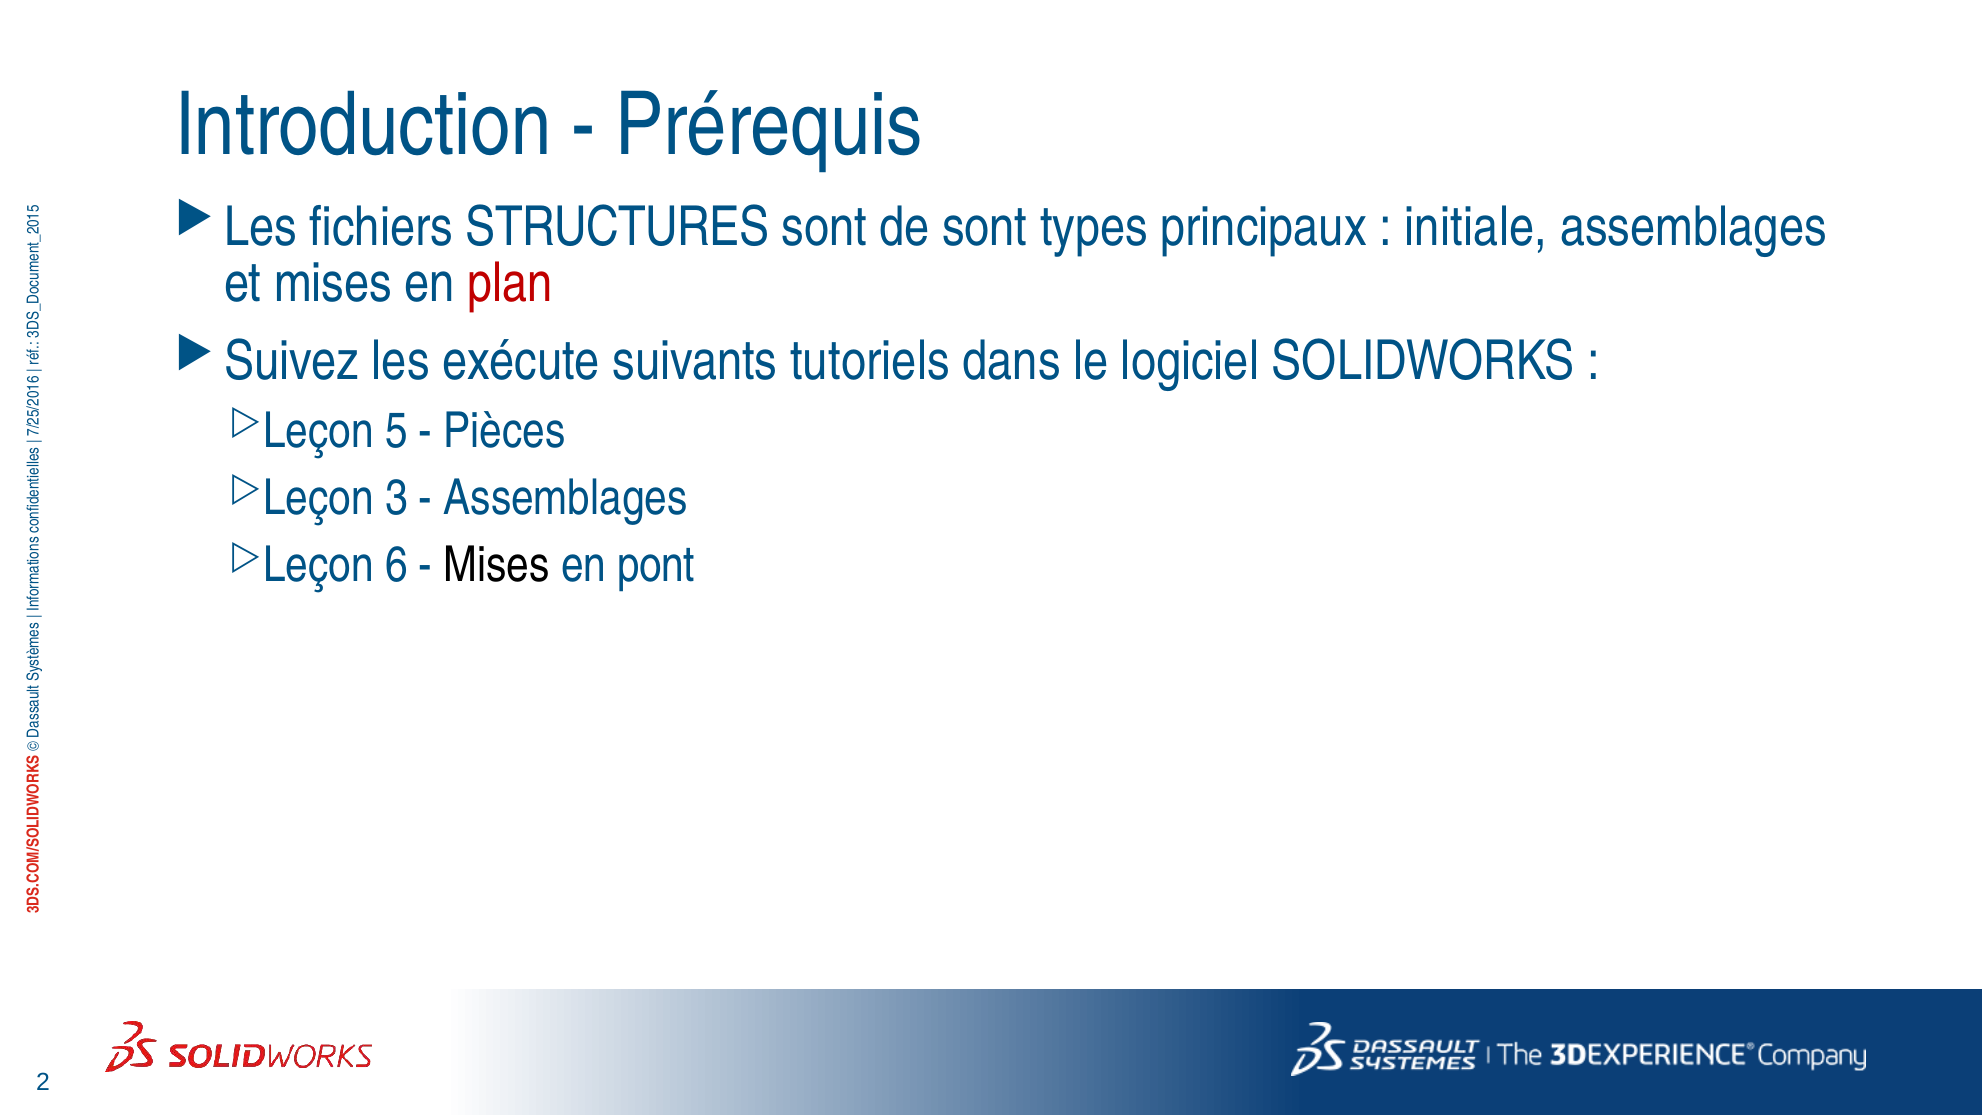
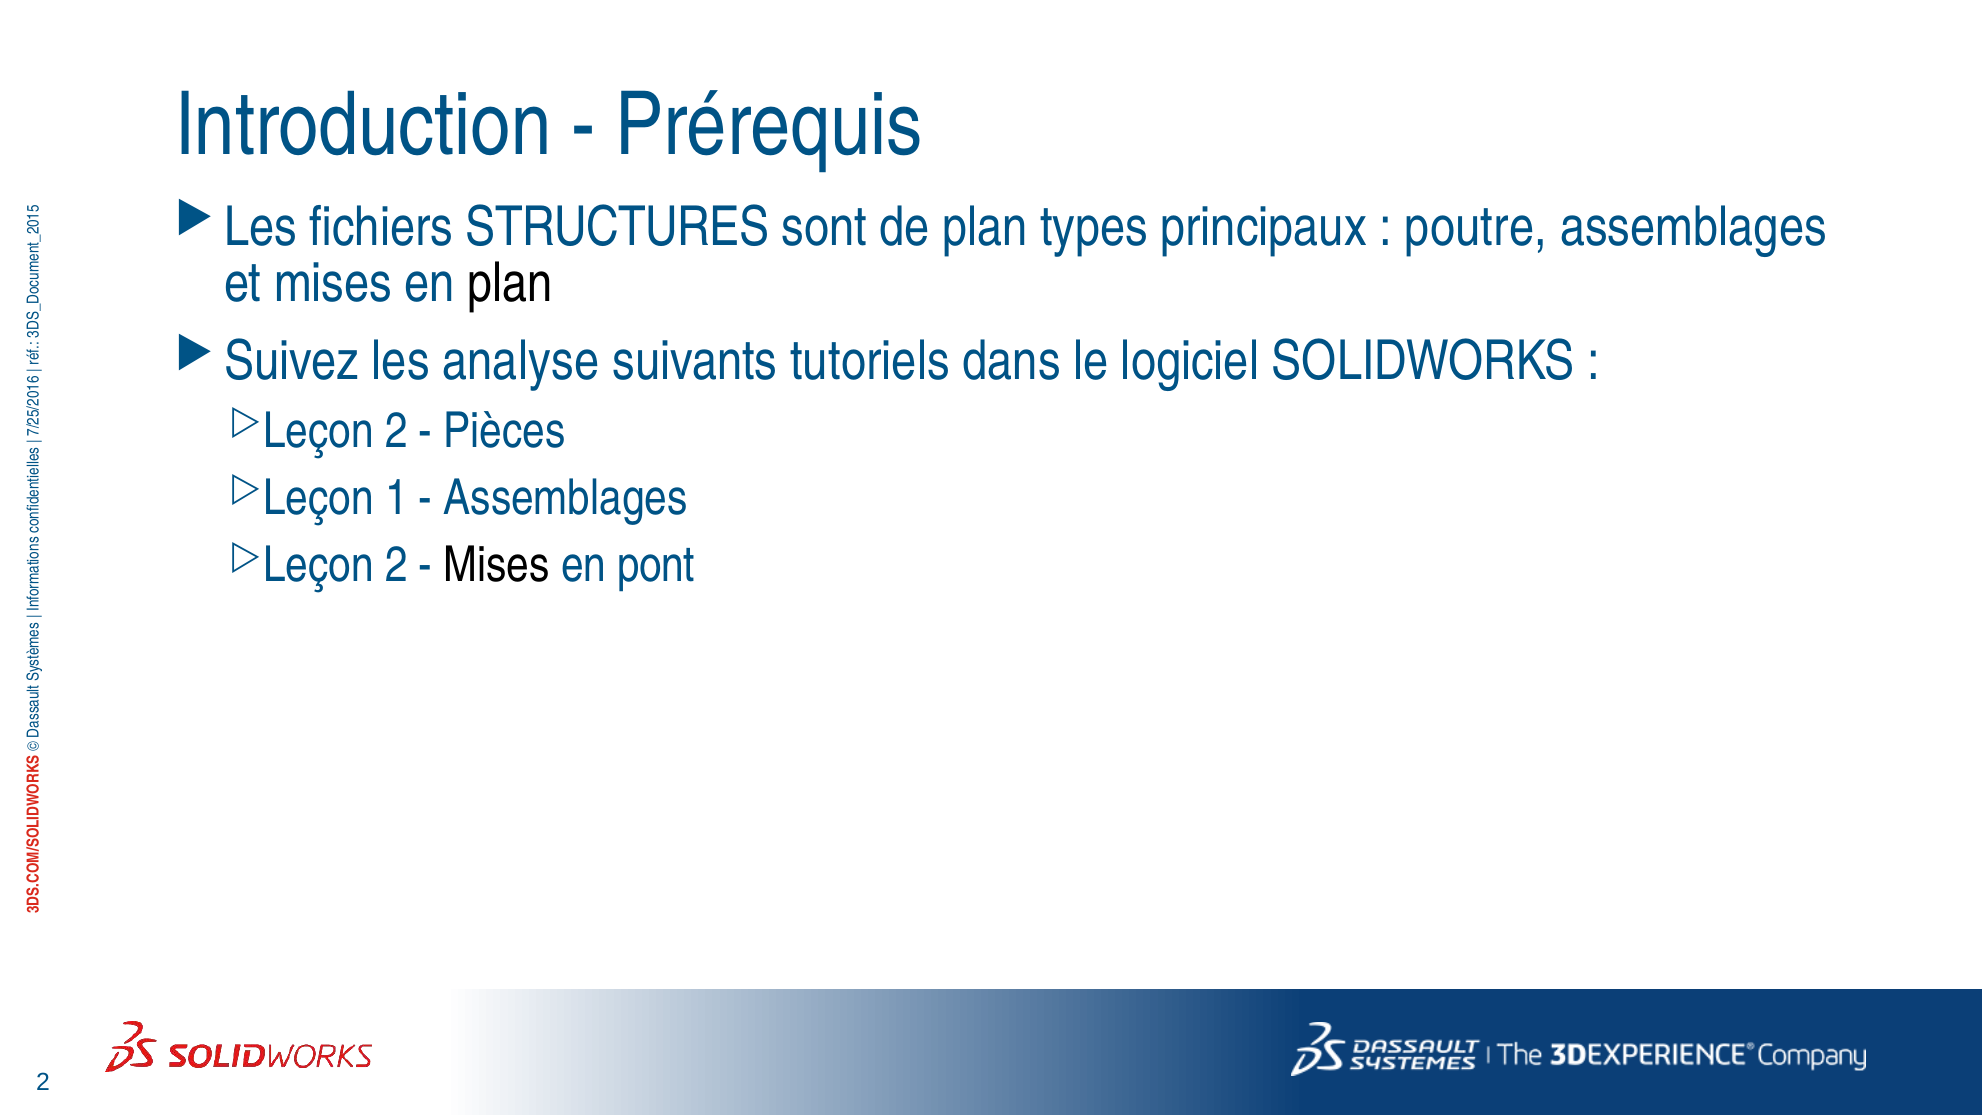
de sont: sont -> plan
initiale: initiale -> poutre
plan at (510, 283) colour: red -> black
exécute: exécute -> analyse
5 at (396, 431): 5 -> 2
3 at (396, 498): 3 -> 1
6 at (396, 566): 6 -> 2
